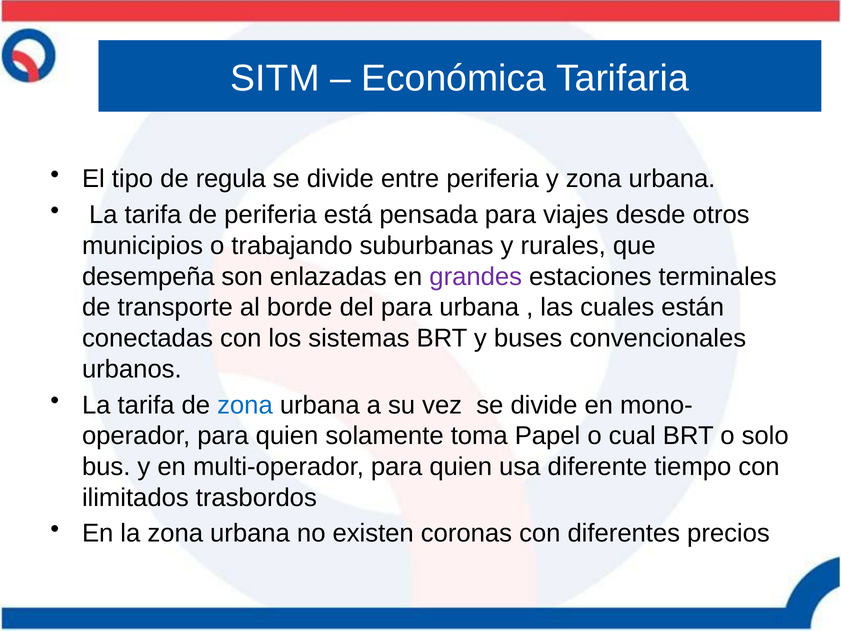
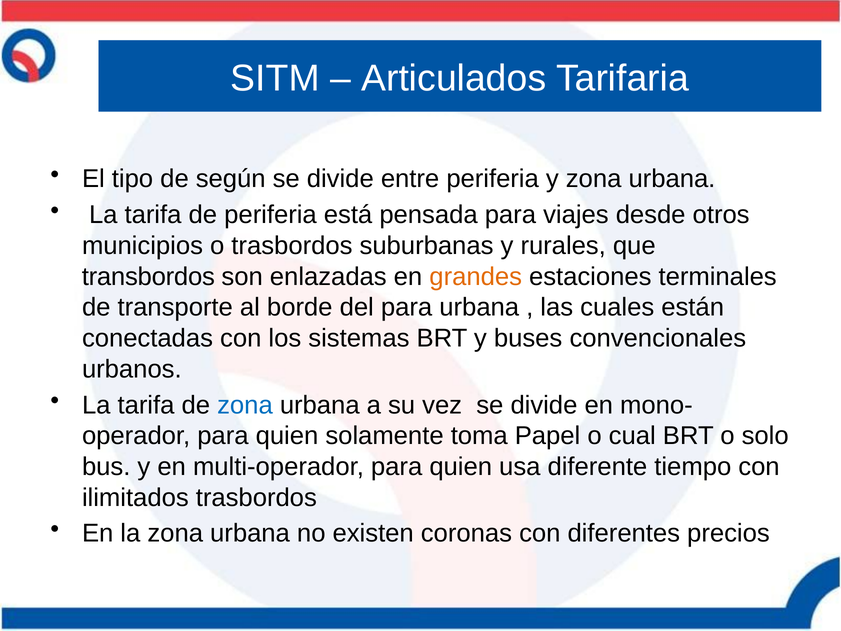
Económica: Económica -> Articulados
regula: regula -> según
o trabajando: trabajando -> trasbordos
desempeña: desempeña -> transbordos
grandes colour: purple -> orange
